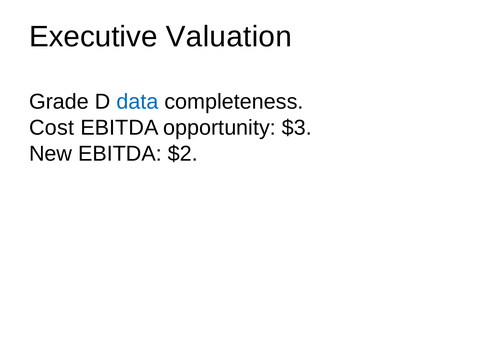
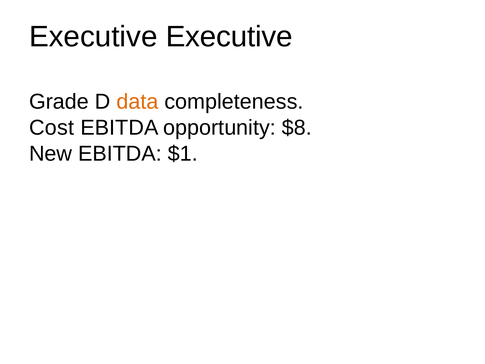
Executive Valuation: Valuation -> Executive
data colour: blue -> orange
$3: $3 -> $8
$2: $2 -> $1
